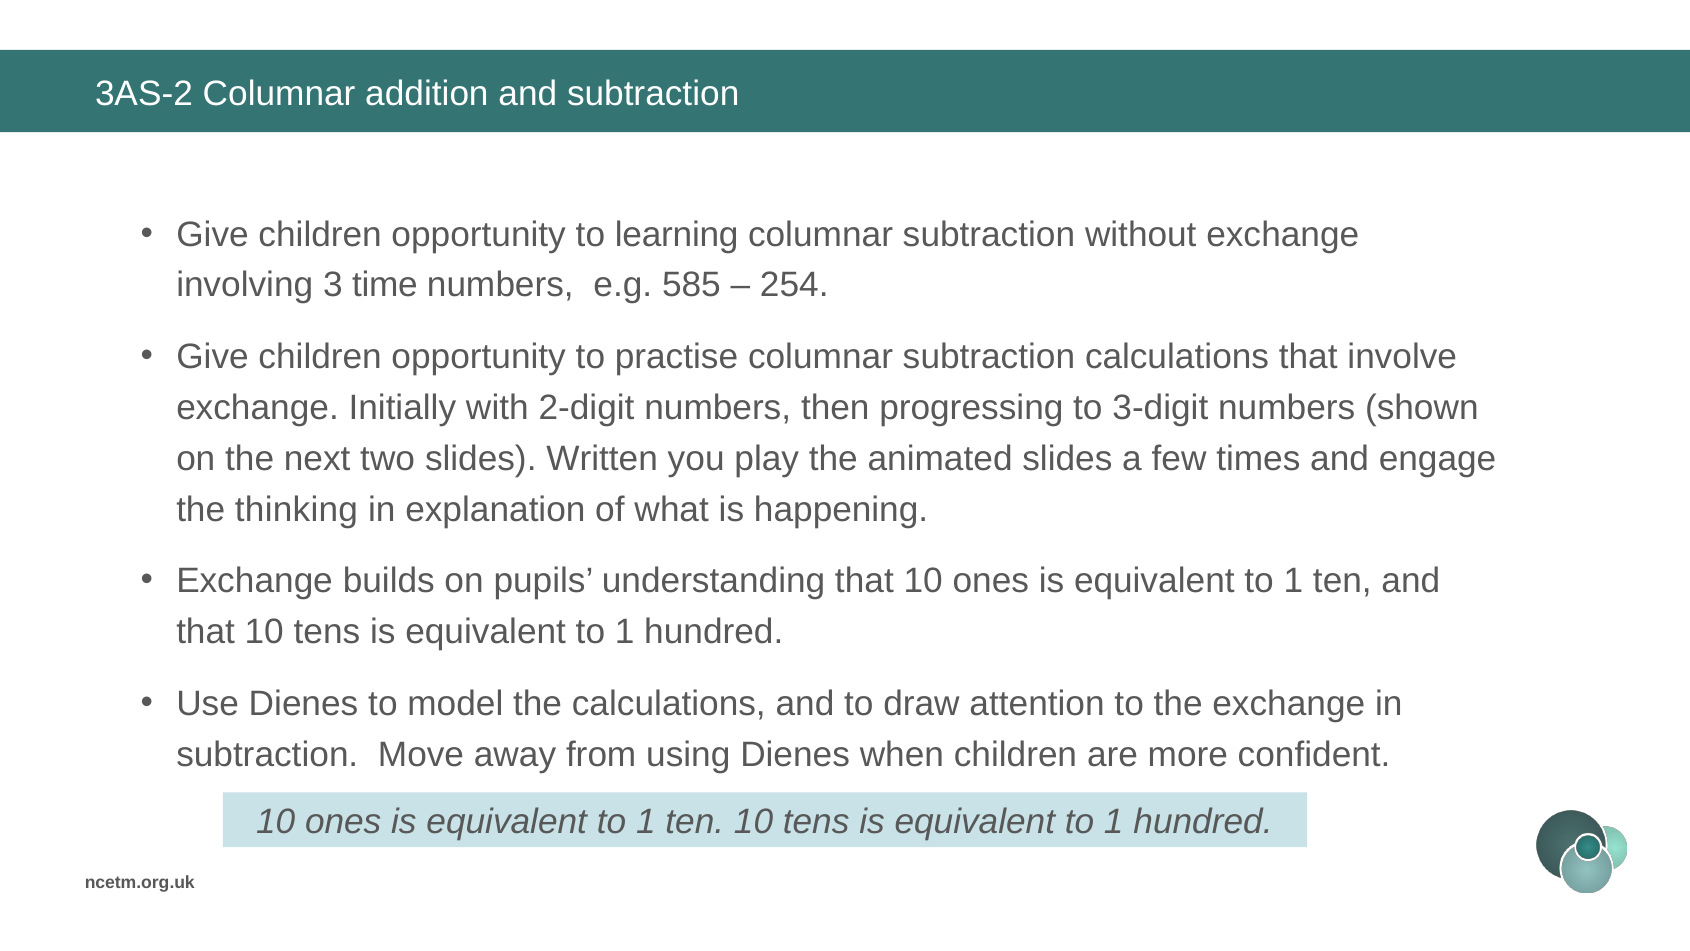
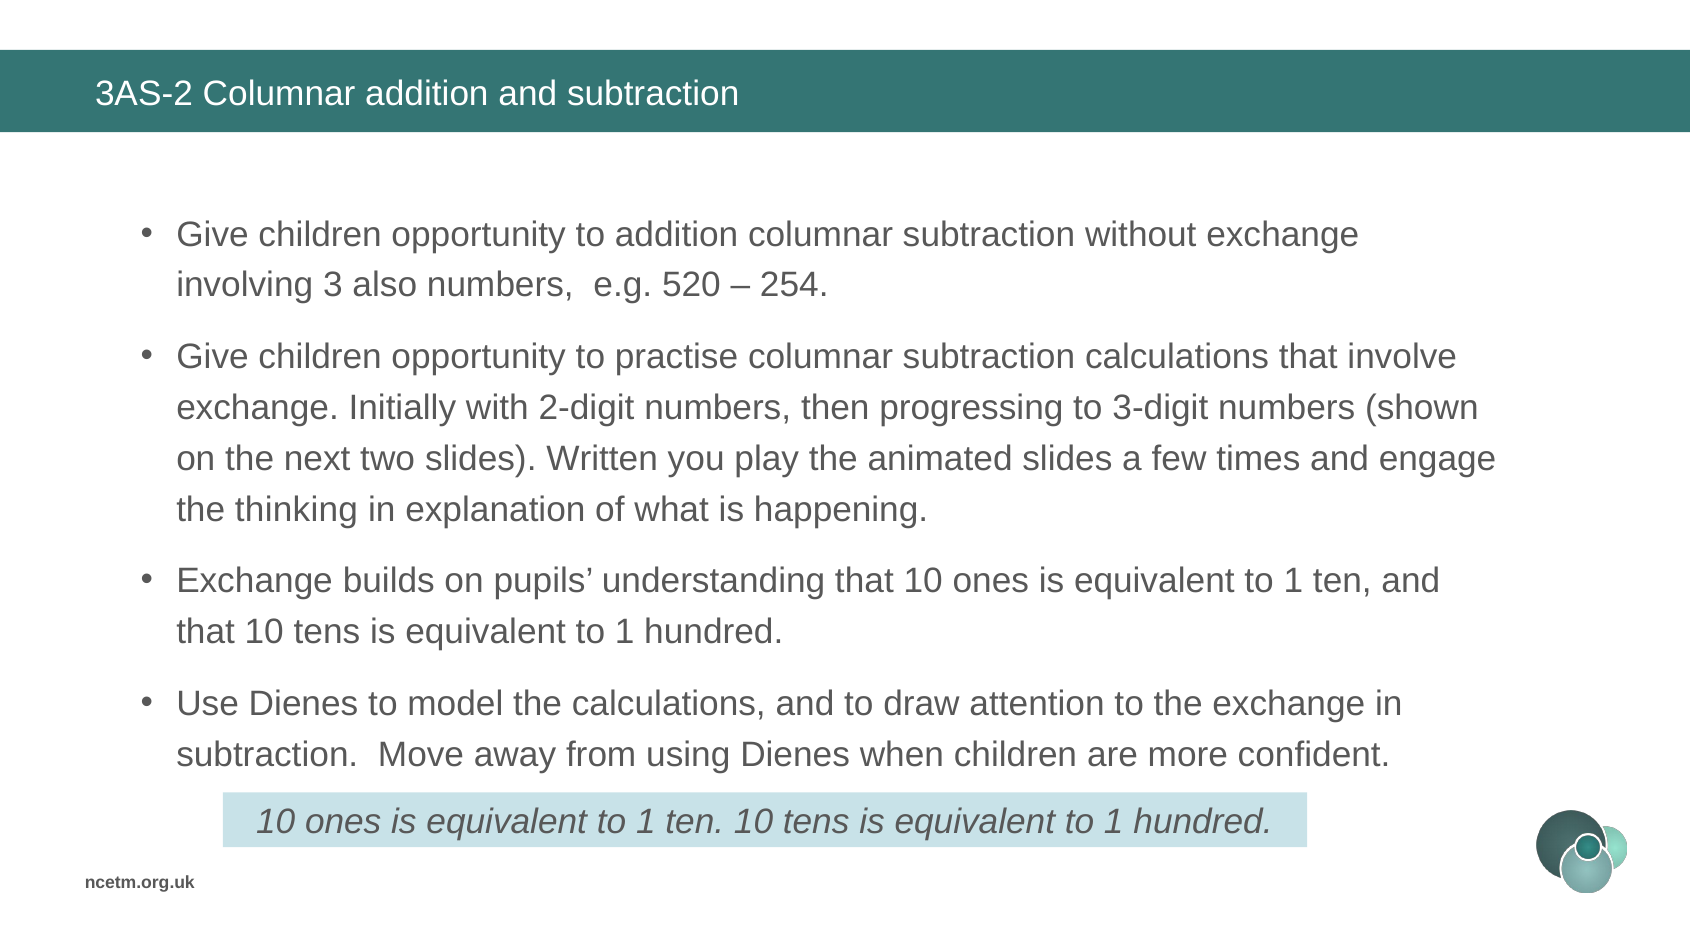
to learning: learning -> addition
time: time -> also
585: 585 -> 520
